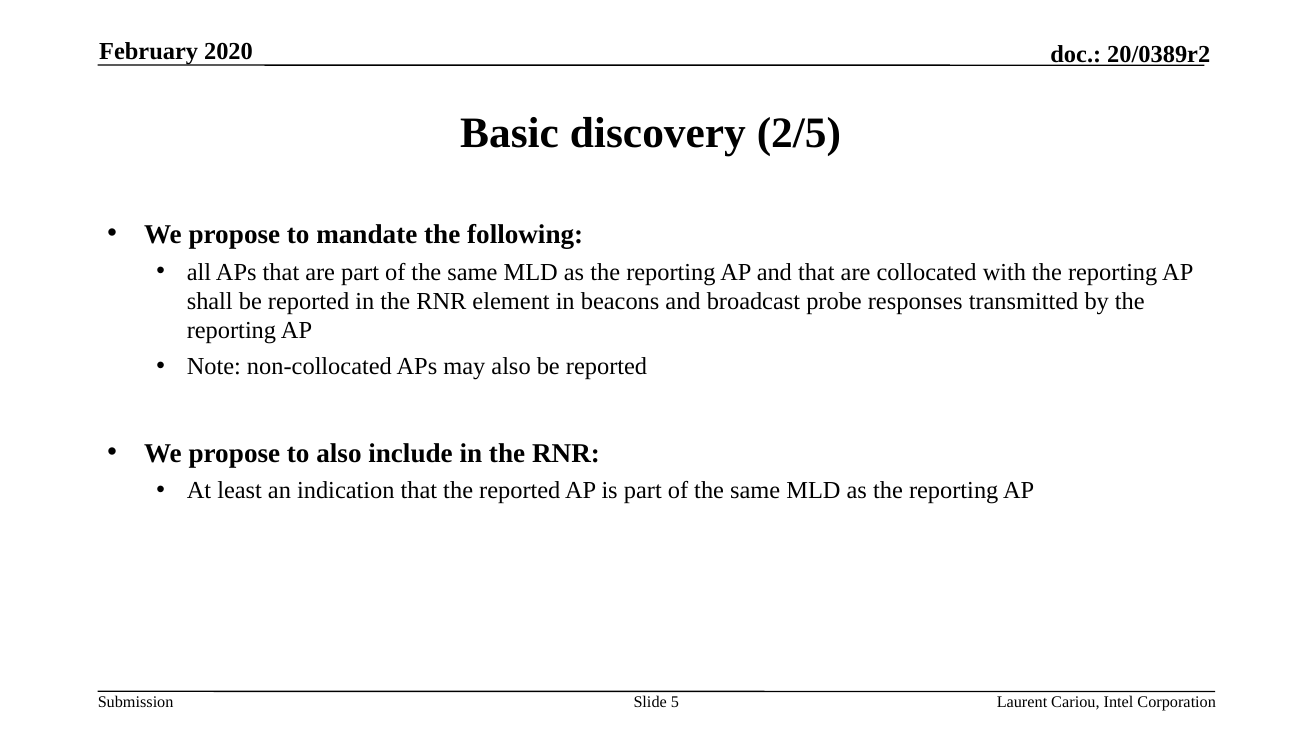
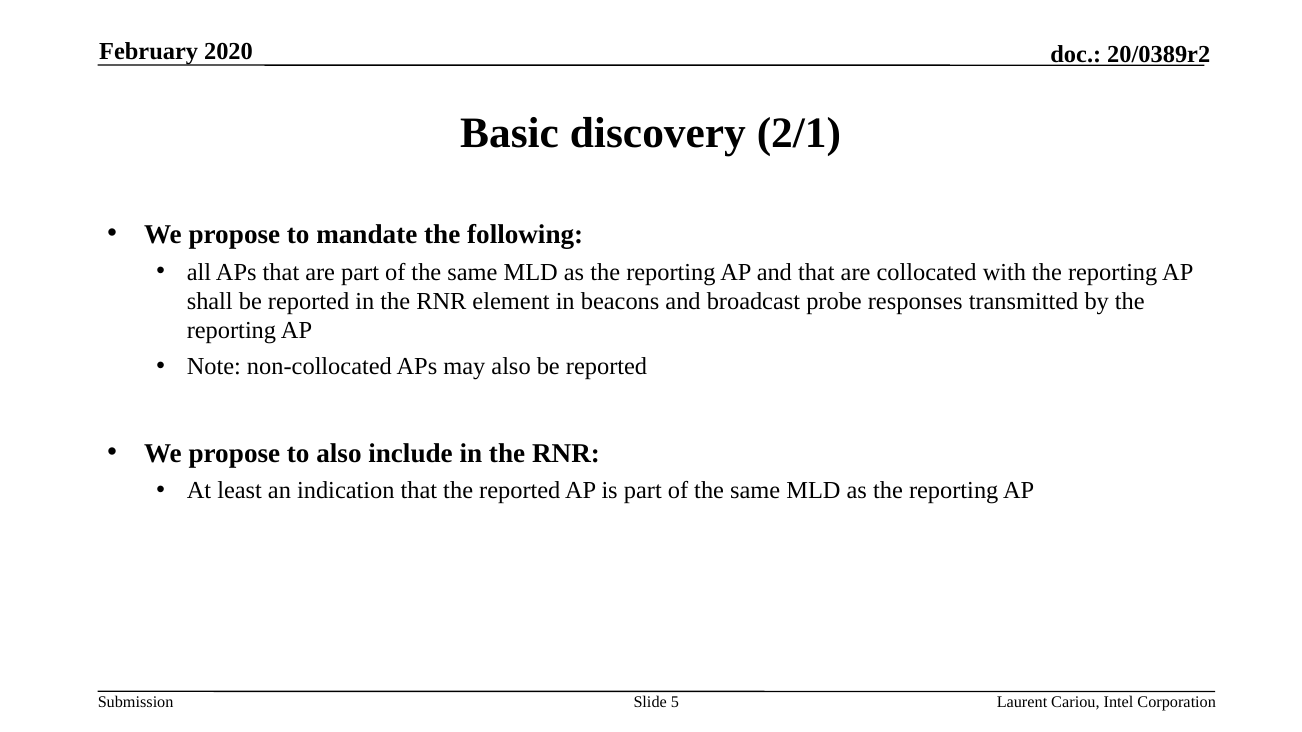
2/5: 2/5 -> 2/1
